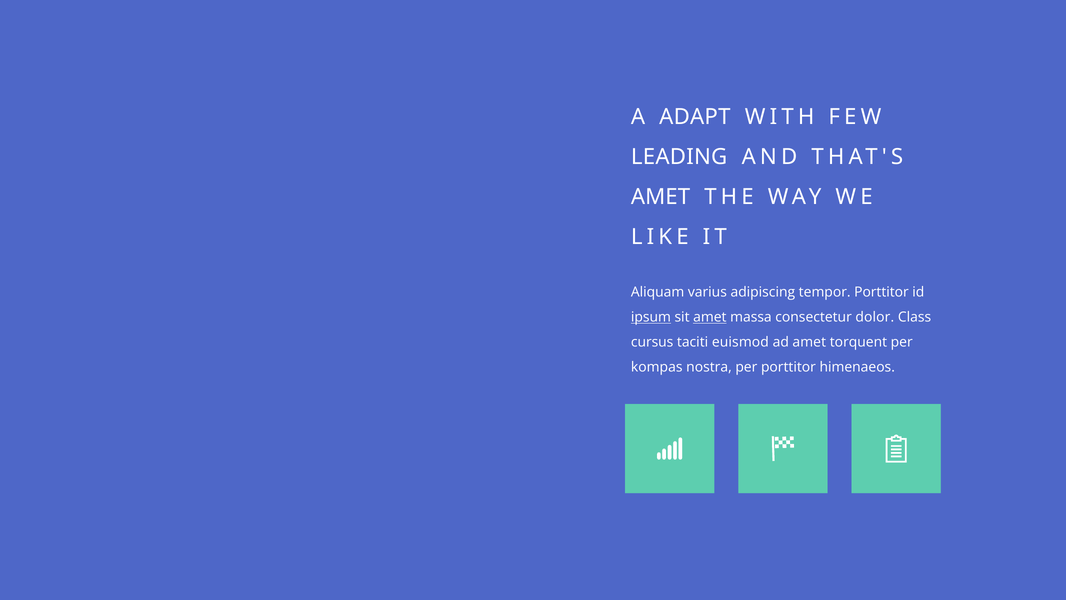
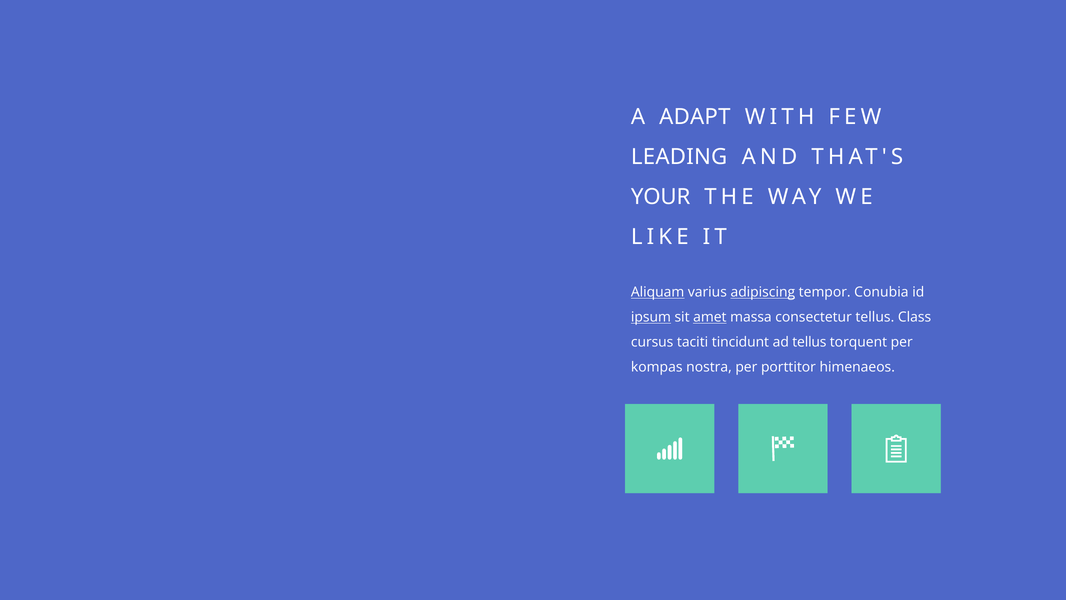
AMET at (661, 197): AMET -> YOUR
Aliquam underline: none -> present
adipiscing underline: none -> present
tempor Porttitor: Porttitor -> Conubia
consectetur dolor: dolor -> tellus
euismod: euismod -> tincidunt
ad amet: amet -> tellus
